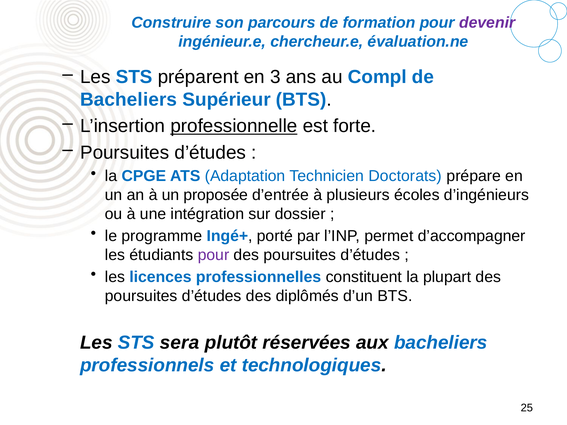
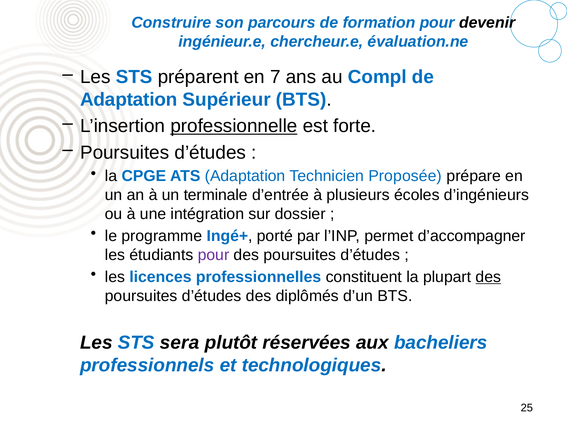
devenir colour: purple -> black
3: 3 -> 7
Bacheliers at (129, 100): Bacheliers -> Adaptation
Doctorats: Doctorats -> Proposée
proposée: proposée -> terminale
des at (488, 277) underline: none -> present
